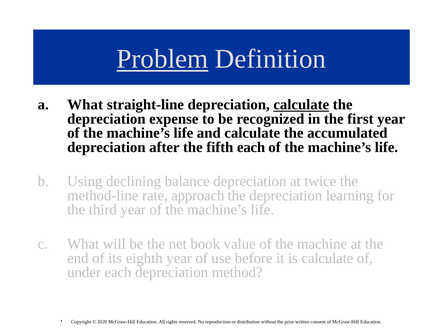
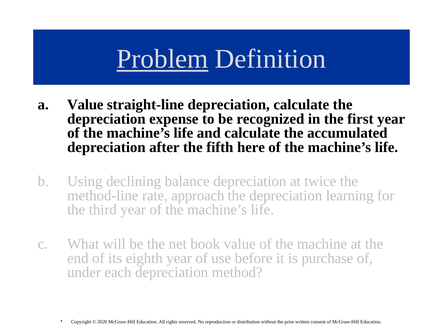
What at (85, 105): What -> Value
calculate at (301, 105) underline: present -> none
fifth each: each -> here
is calculate: calculate -> purchase
